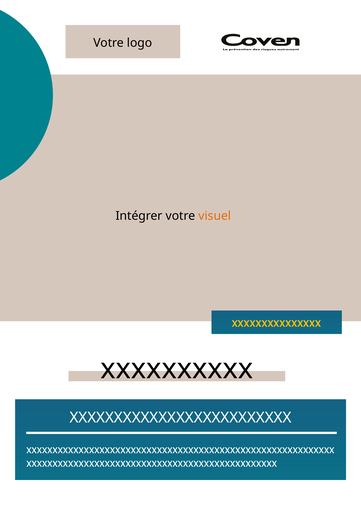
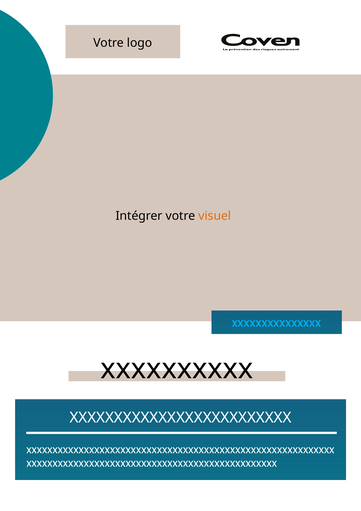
xxxxxxxxxxxxxxx colour: yellow -> light blue
